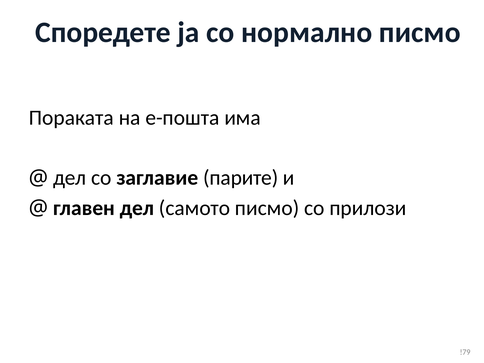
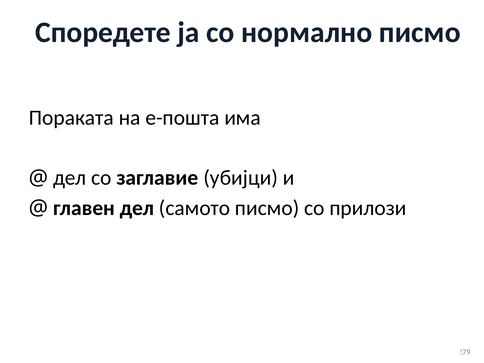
парите: парите -> убијци
